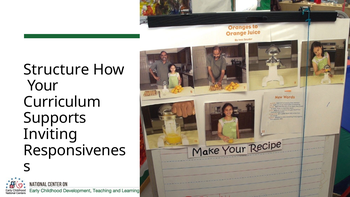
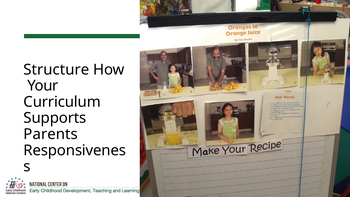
Inviting: Inviting -> Parents
